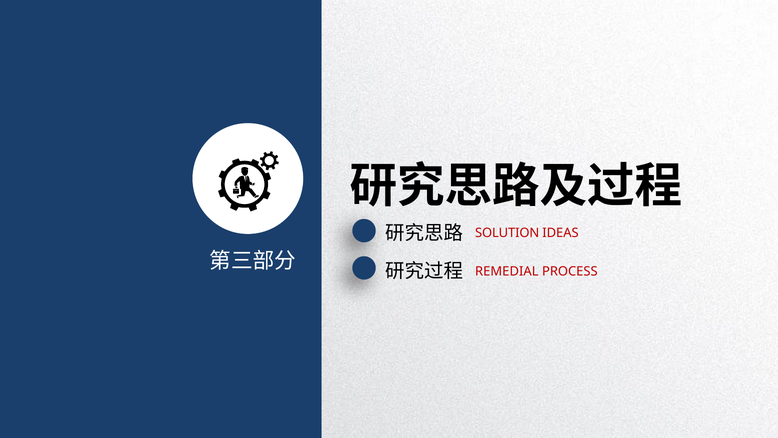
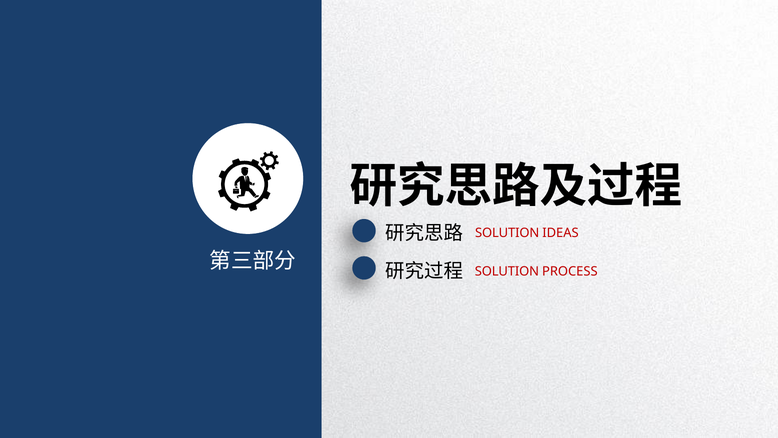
REMEDIAL at (507, 271): REMEDIAL -> SOLUTION
